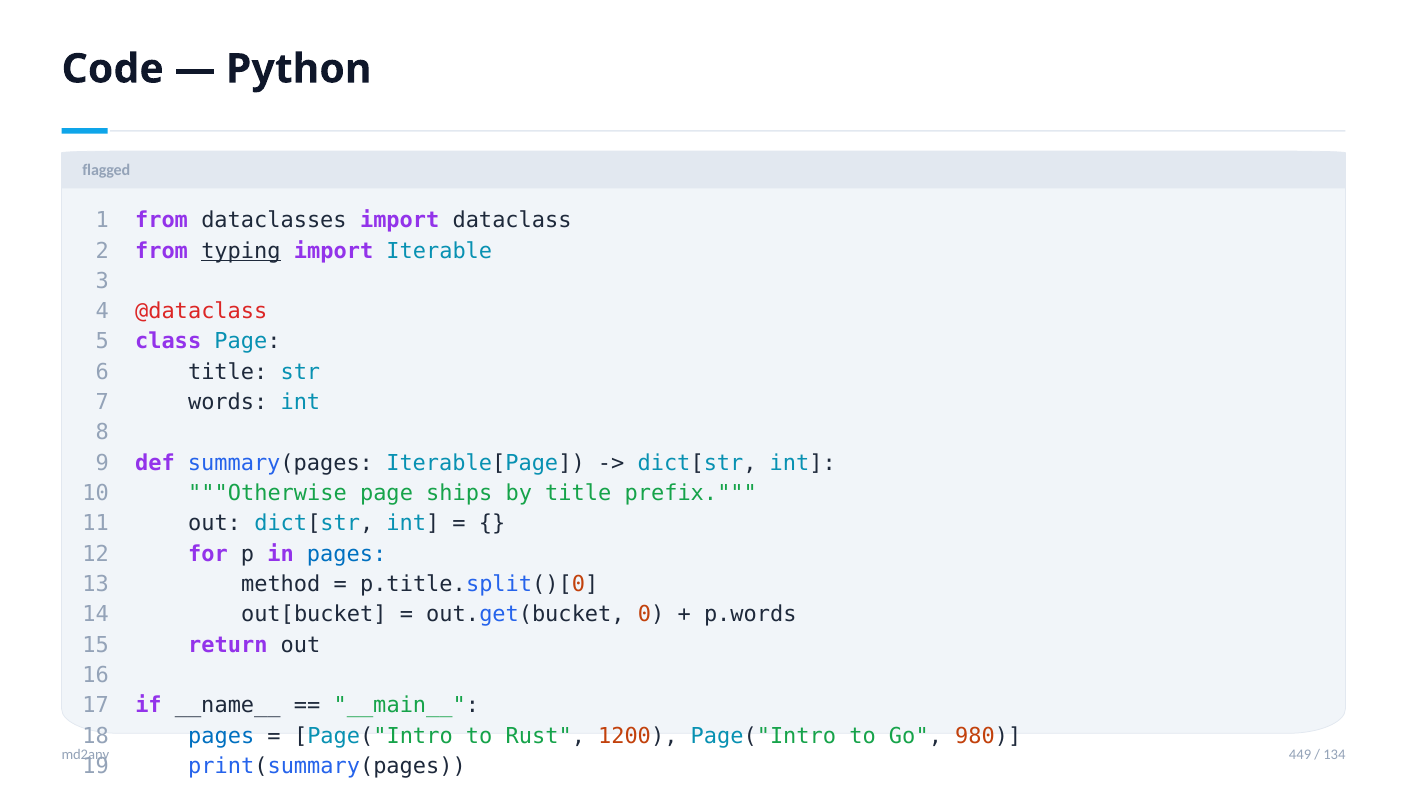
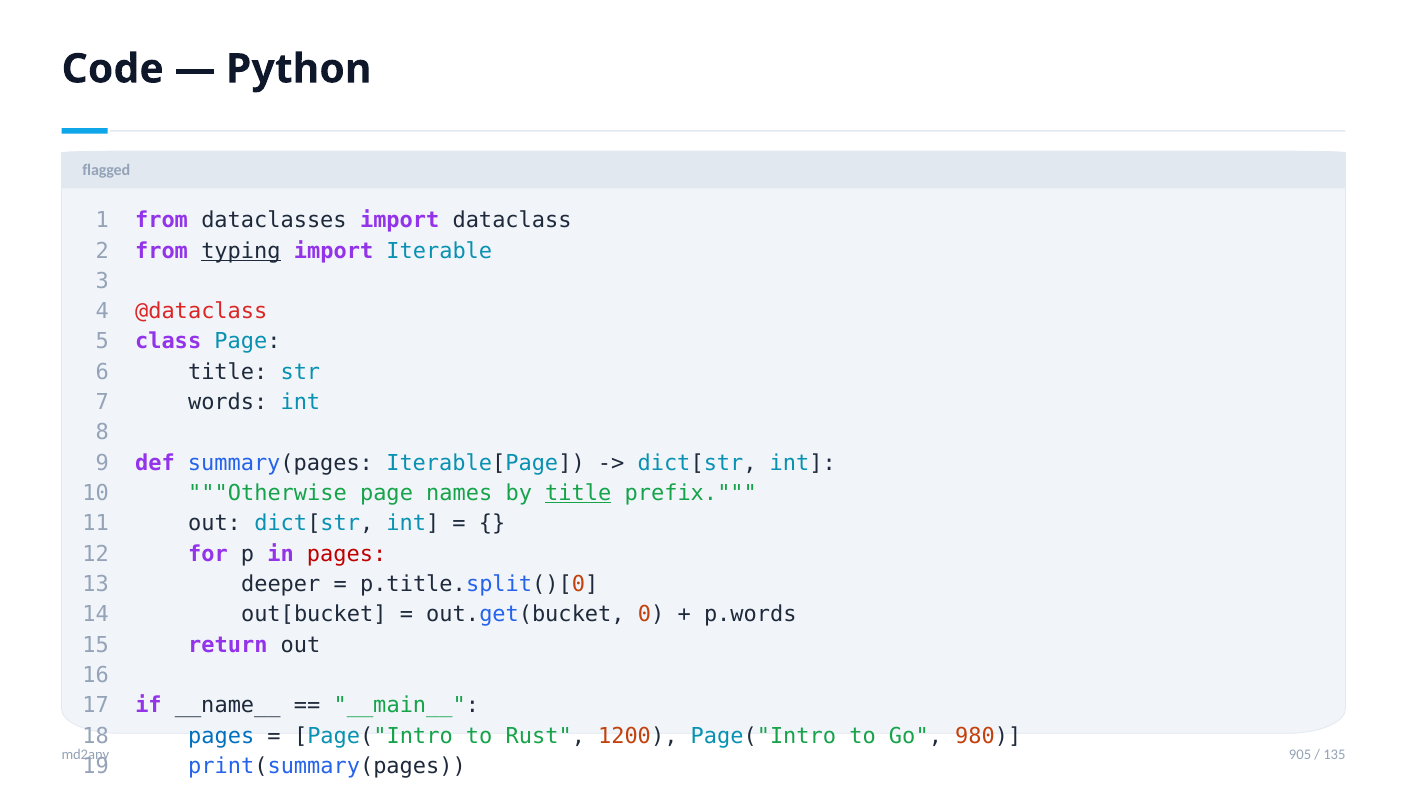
ships: ships -> names
title at (578, 494) underline: none -> present
pages at (347, 554) colour: blue -> red
method: method -> deeper
449: 449 -> 905
134: 134 -> 135
